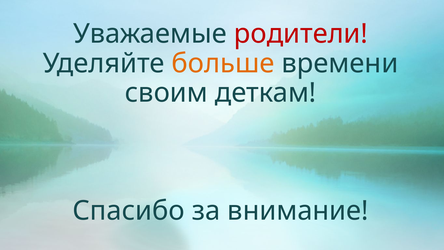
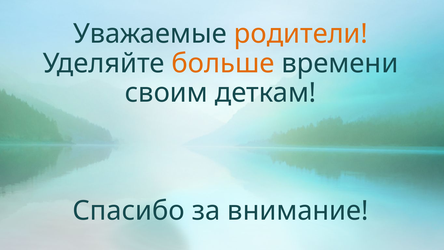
родители colour: red -> orange
